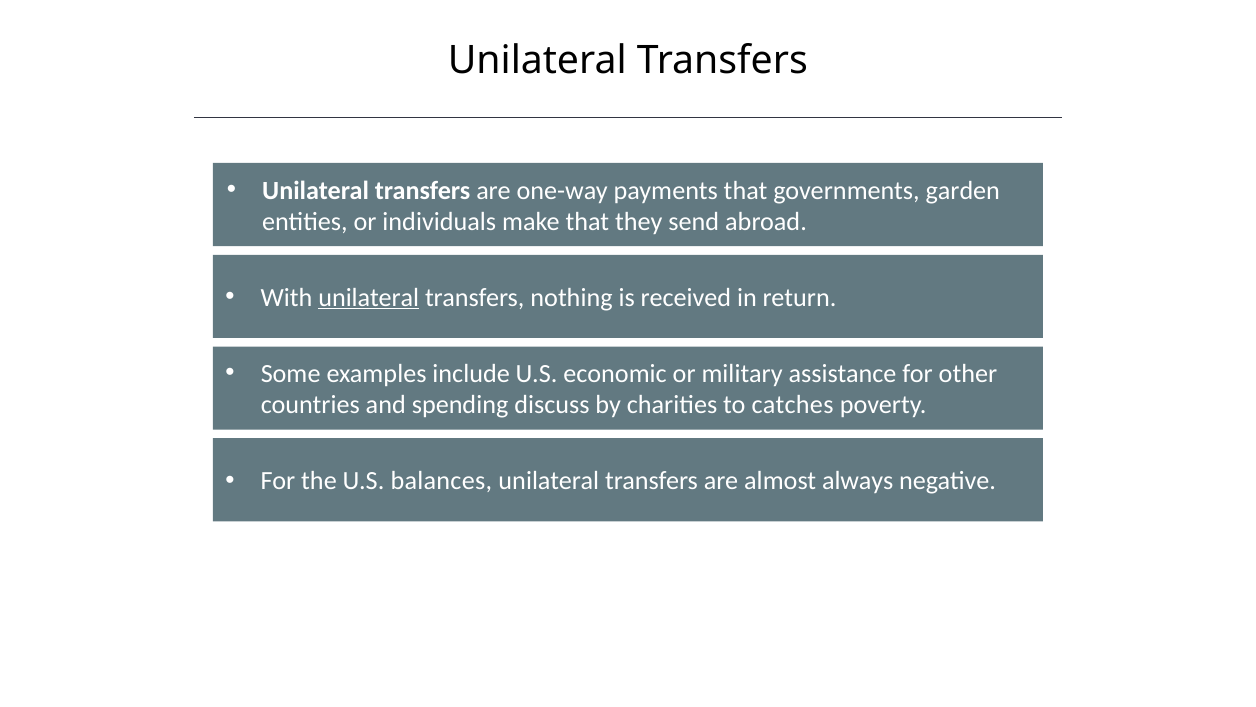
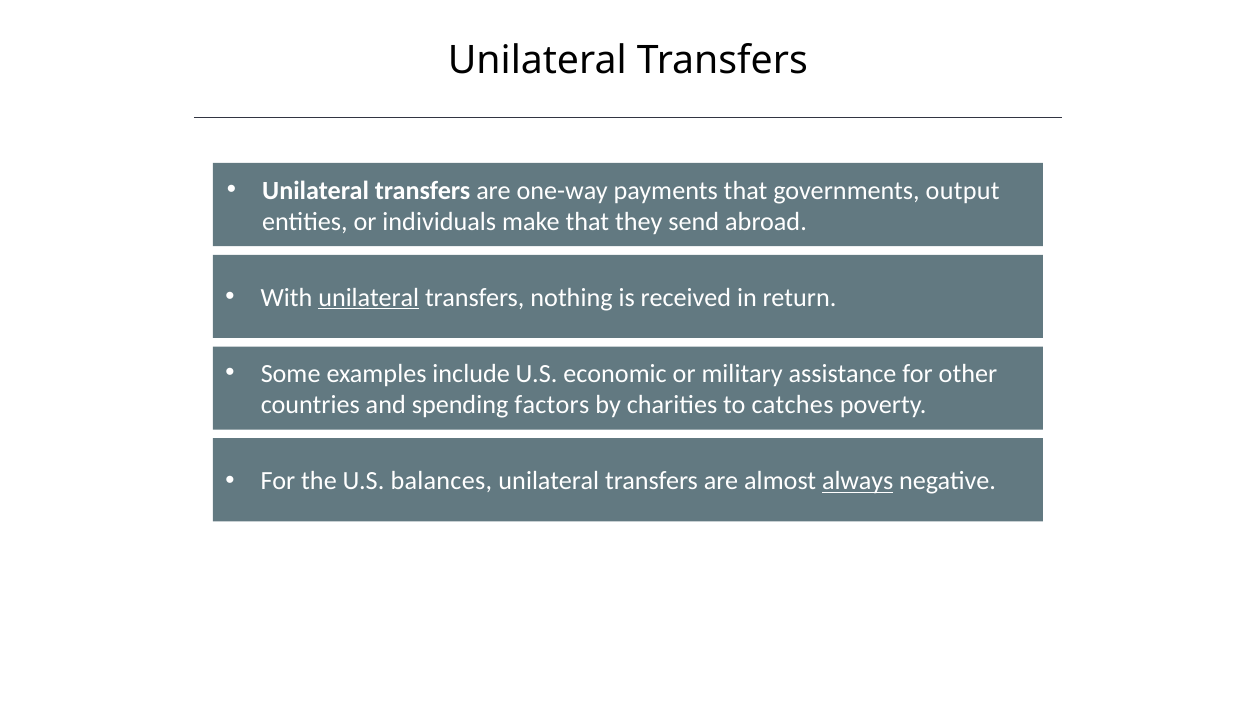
garden: garden -> output
discuss: discuss -> factors
always underline: none -> present
